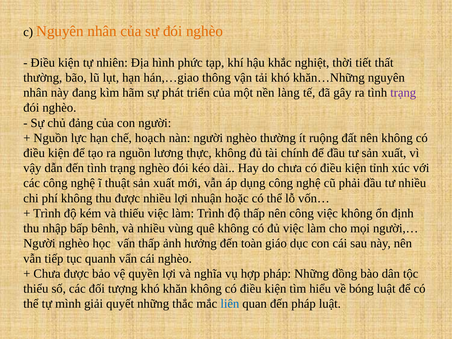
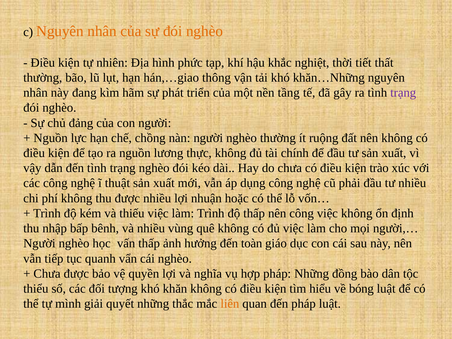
làng: làng -> tầng
hoạch: hoạch -> chồng
tỉnh: tỉnh -> trào
liên colour: blue -> orange
